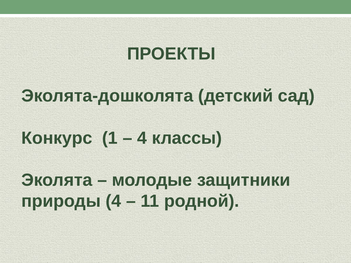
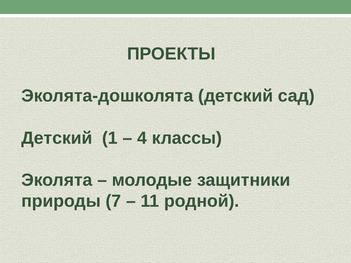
Конкурс at (57, 138): Конкурс -> Детский
природы 4: 4 -> 7
